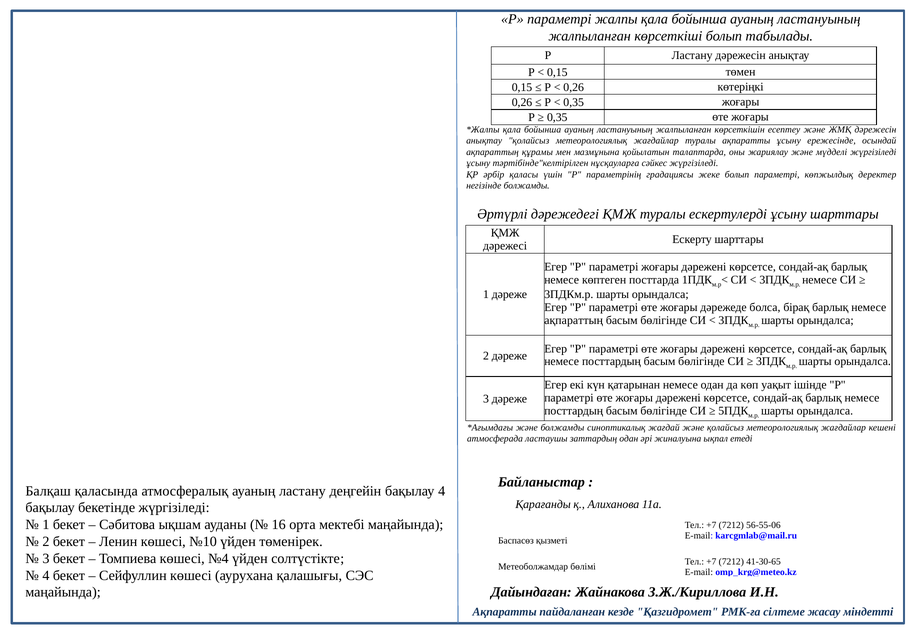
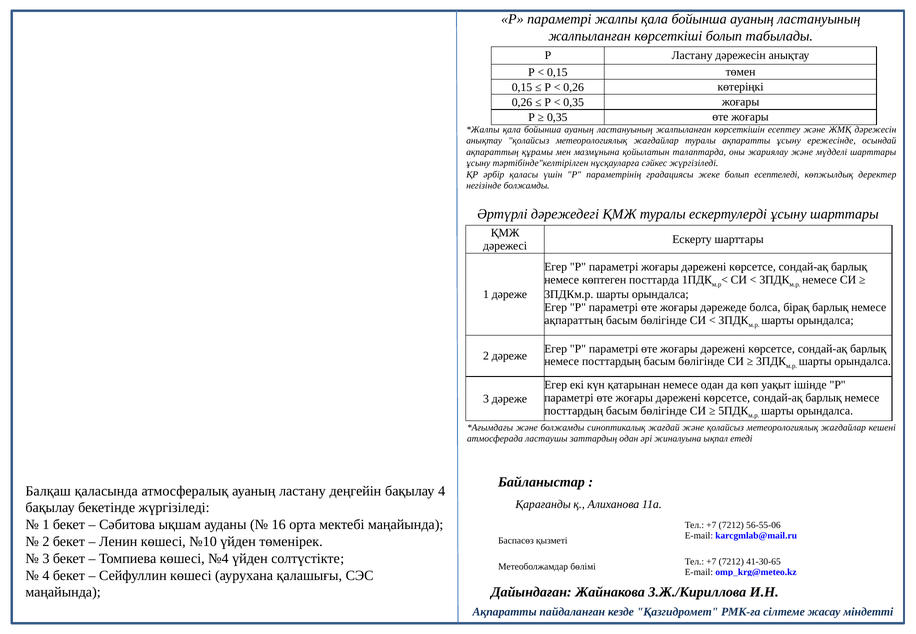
мүдделі жүргізіледі: жүргізіледі -> шарттары
болып параметрі: параметрі -> есептеледі
